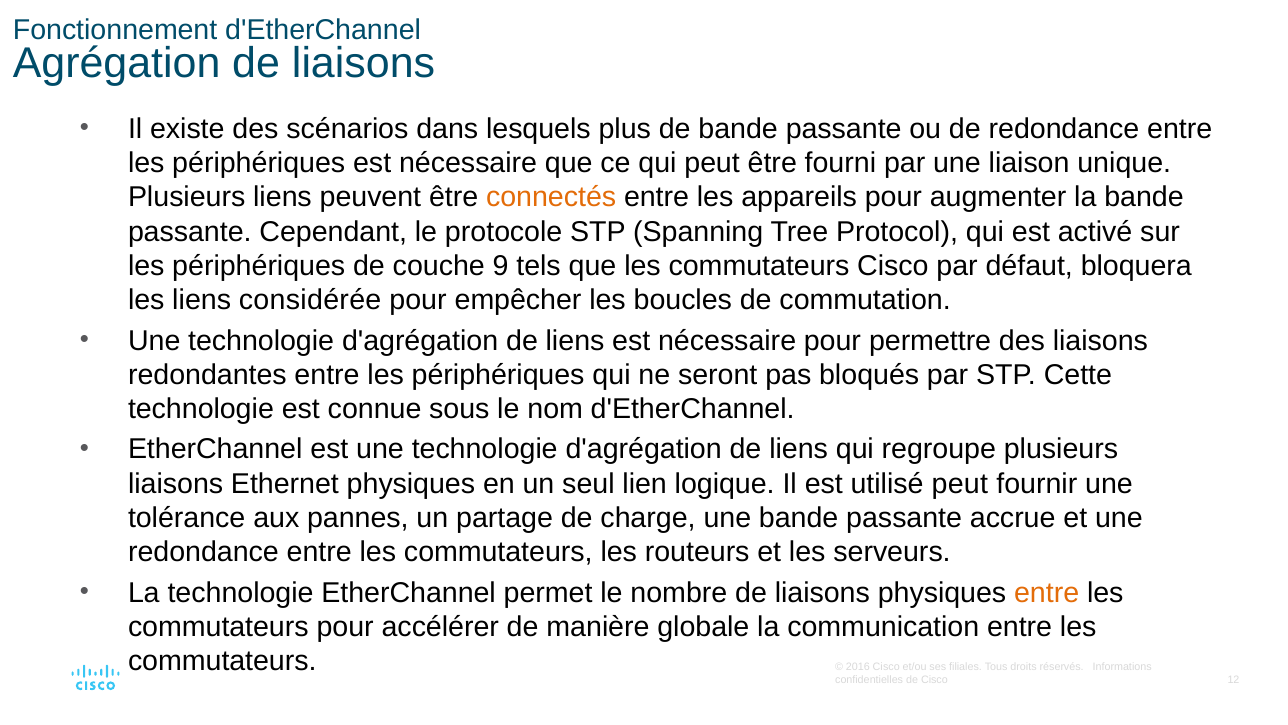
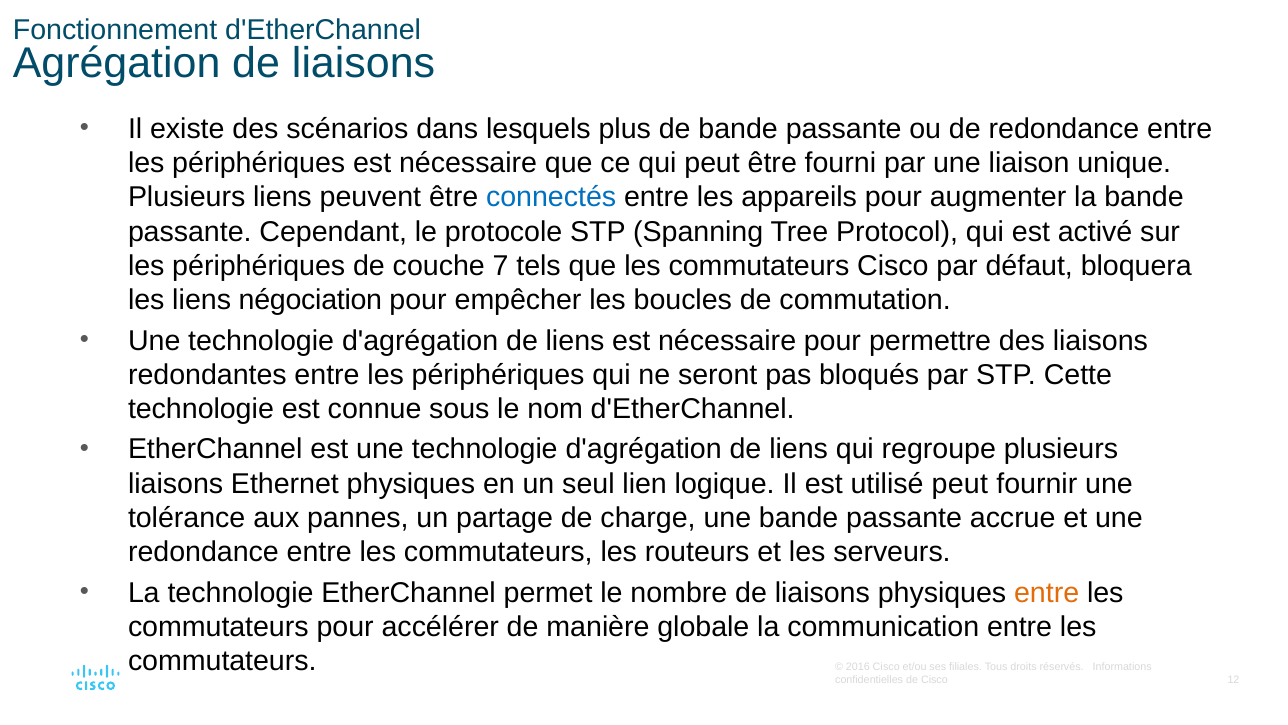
connectés colour: orange -> blue
9: 9 -> 7
considérée: considérée -> négociation
